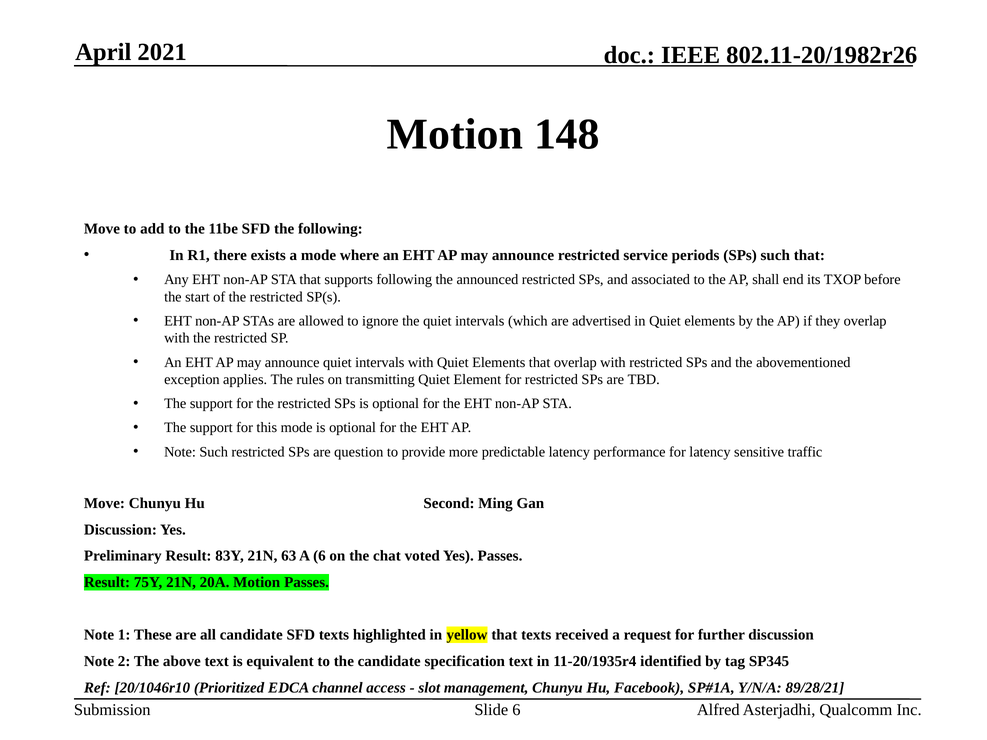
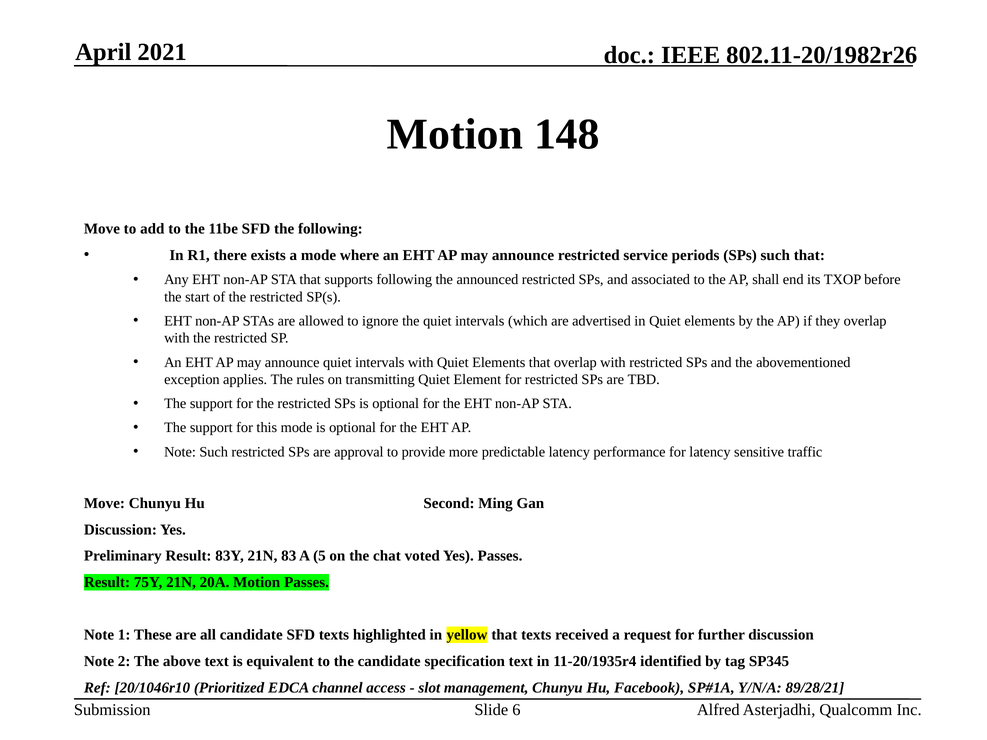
question: question -> approval
63: 63 -> 83
A 6: 6 -> 5
